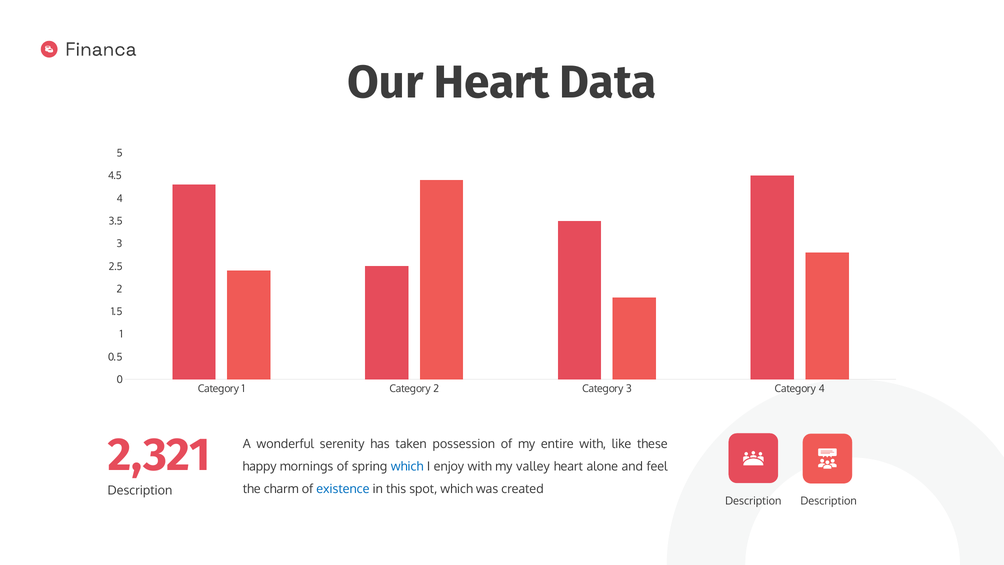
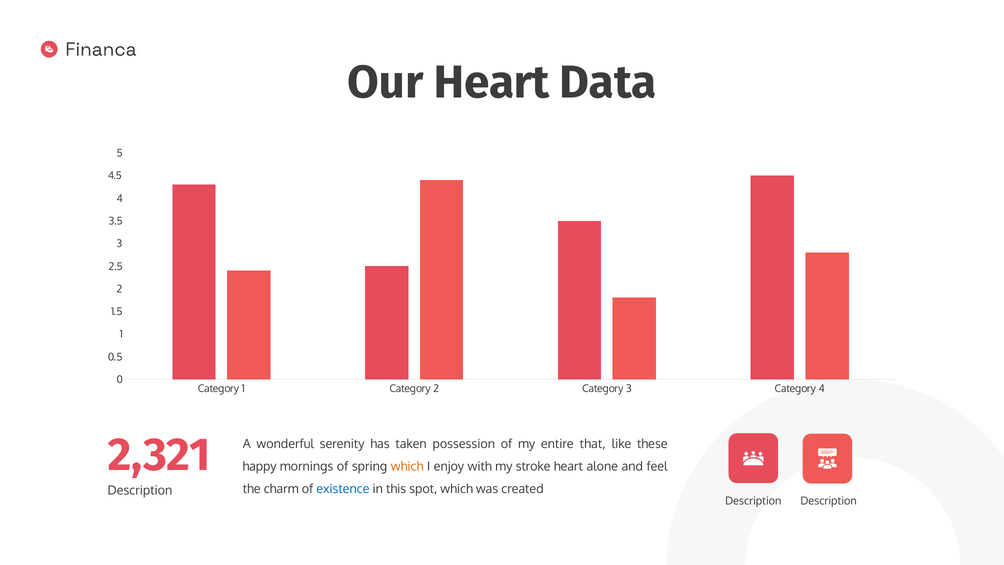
entire with: with -> that
which at (407, 466) colour: blue -> orange
valley: valley -> stroke
